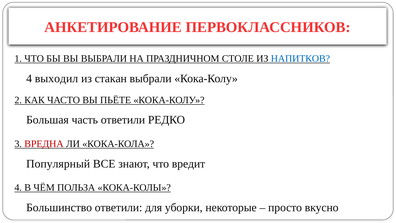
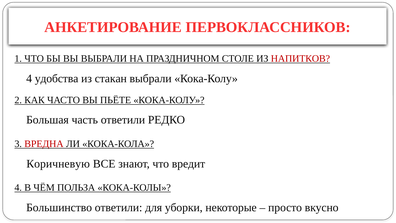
НАПИТКОВ colour: blue -> red
выходил: выходил -> удобства
Популярный: Популярный -> Коричневую
